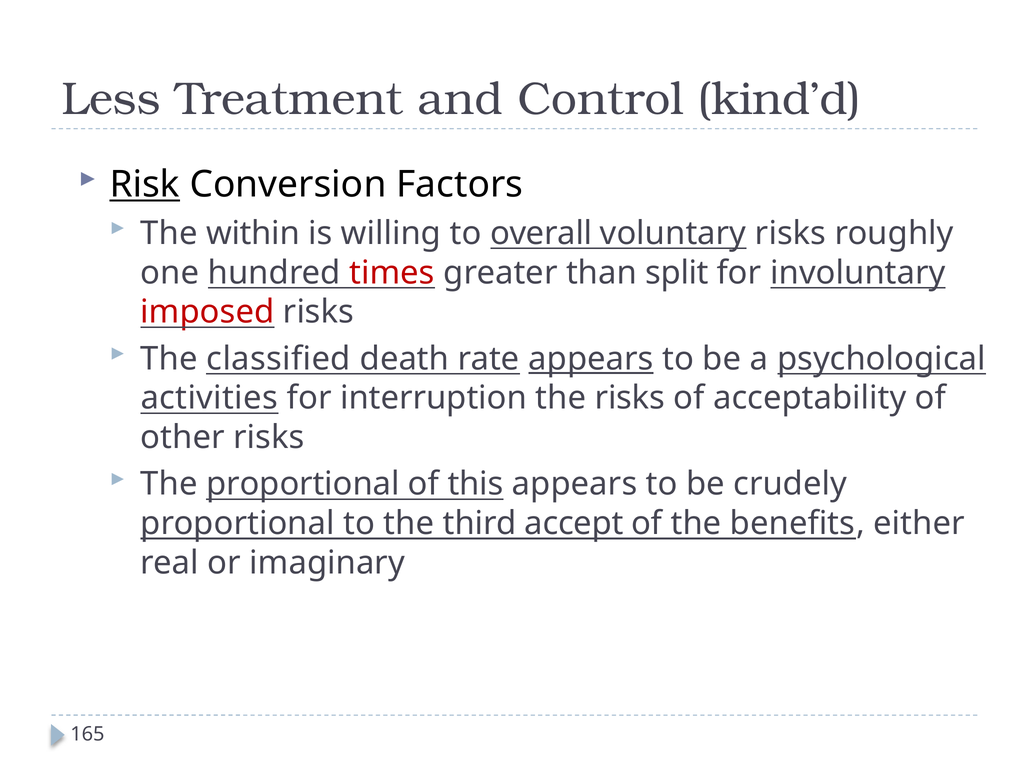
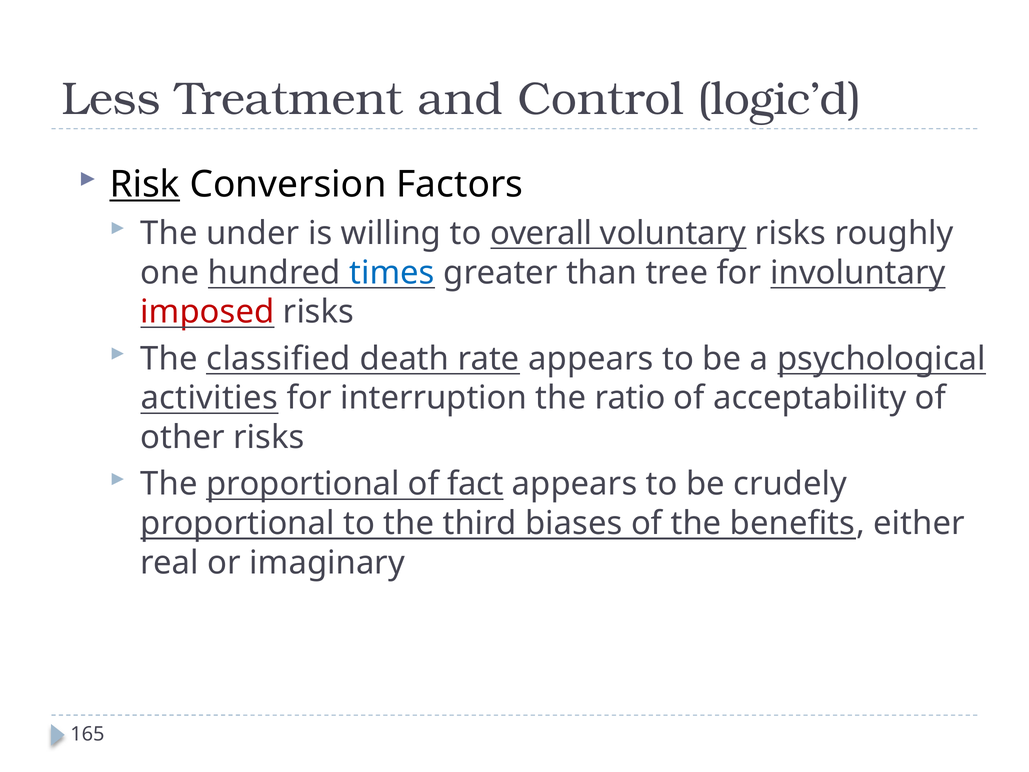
kind’d: kind’d -> logic’d
within: within -> under
times colour: red -> blue
split: split -> tree
appears at (591, 359) underline: present -> none
the risks: risks -> ratio
this: this -> fact
accept: accept -> biases
